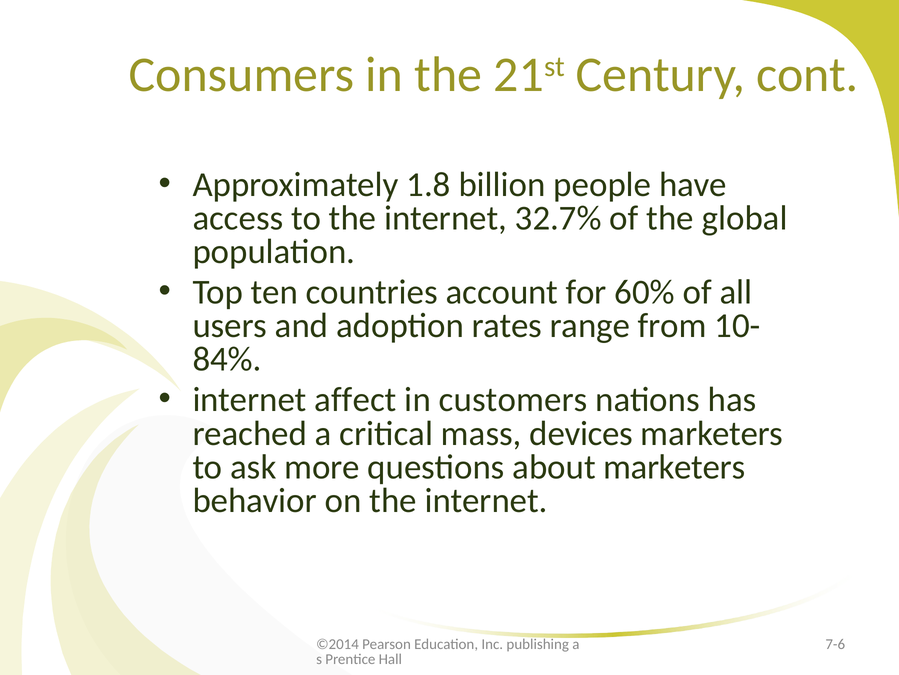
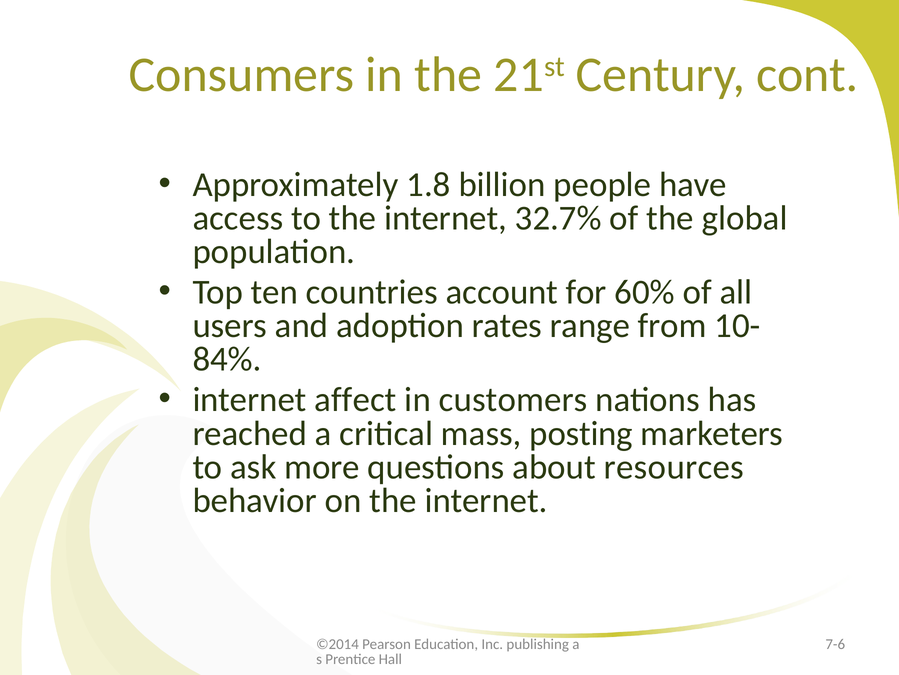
devices: devices -> posting
about marketers: marketers -> resources
